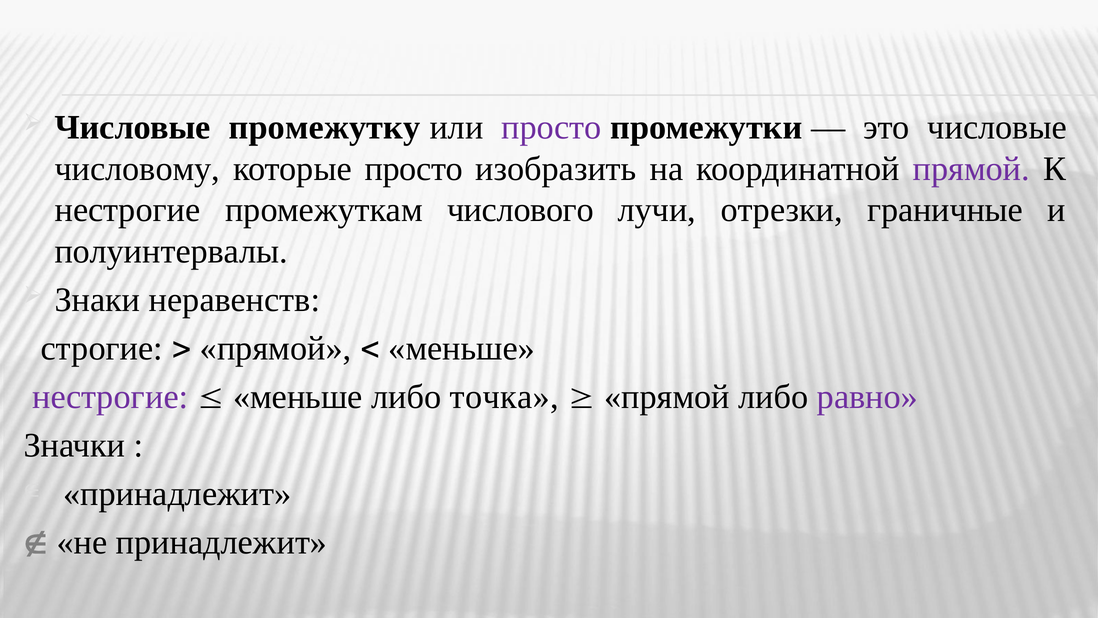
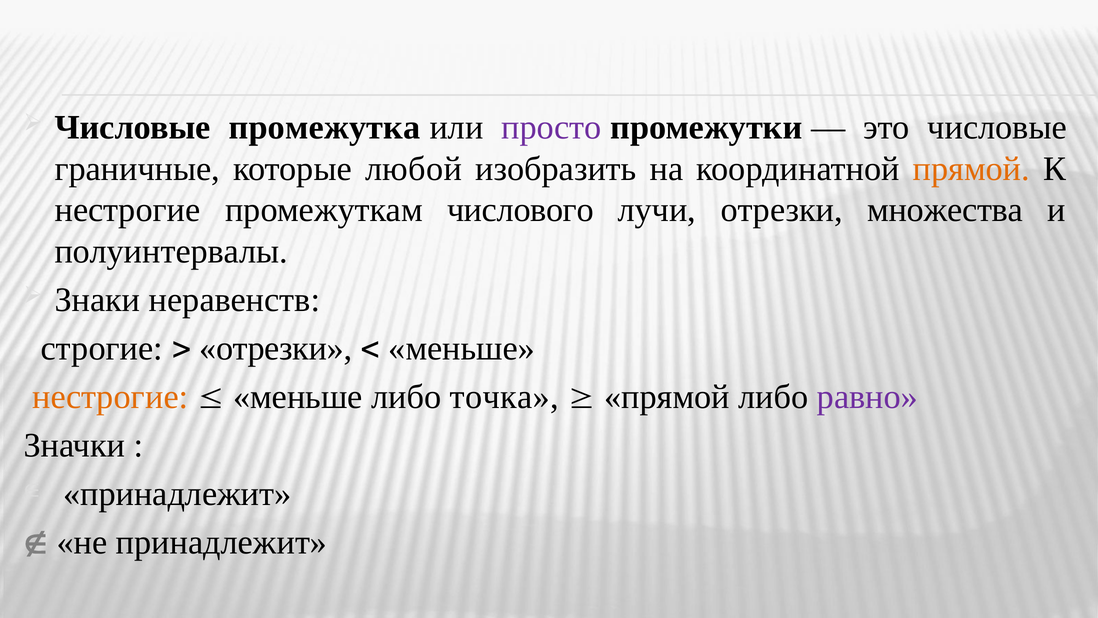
промежутку: промежутку -> промежутка
числовому: числовому -> граничные
которые просто: просто -> любой
прямой at (971, 169) colour: purple -> orange
граничные: граничные -> множества
прямой at (276, 348): прямой -> отрезки
нестрогие at (110, 397) colour: purple -> orange
